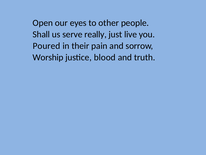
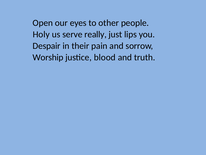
Shall: Shall -> Holy
live: live -> lips
Poured: Poured -> Despair
